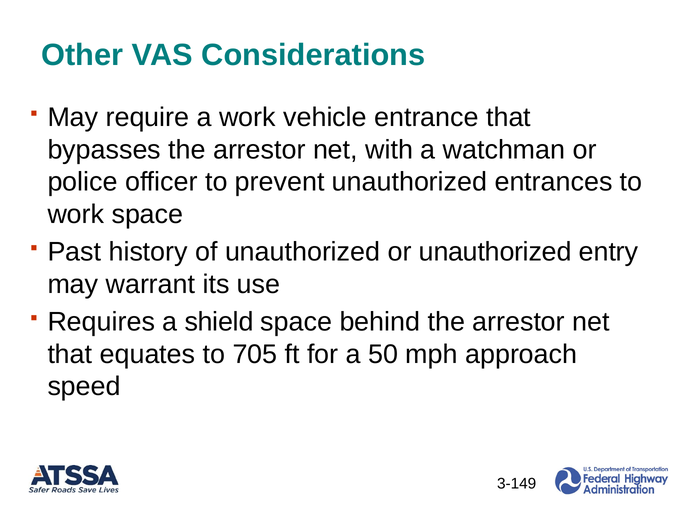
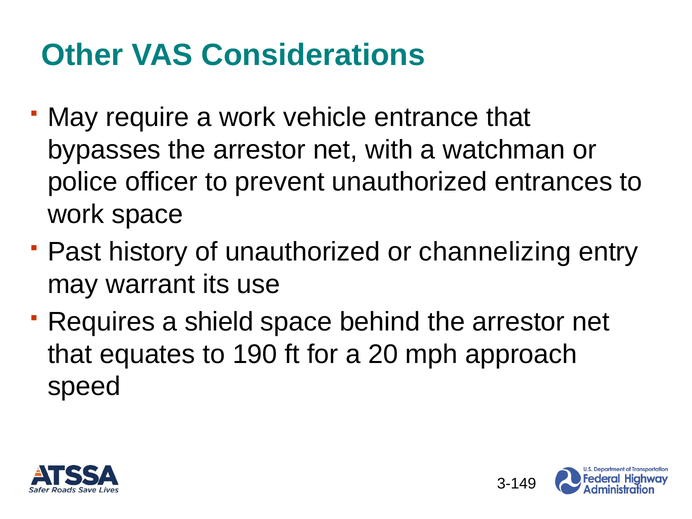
or unauthorized: unauthorized -> channelizing
705: 705 -> 190
50: 50 -> 20
